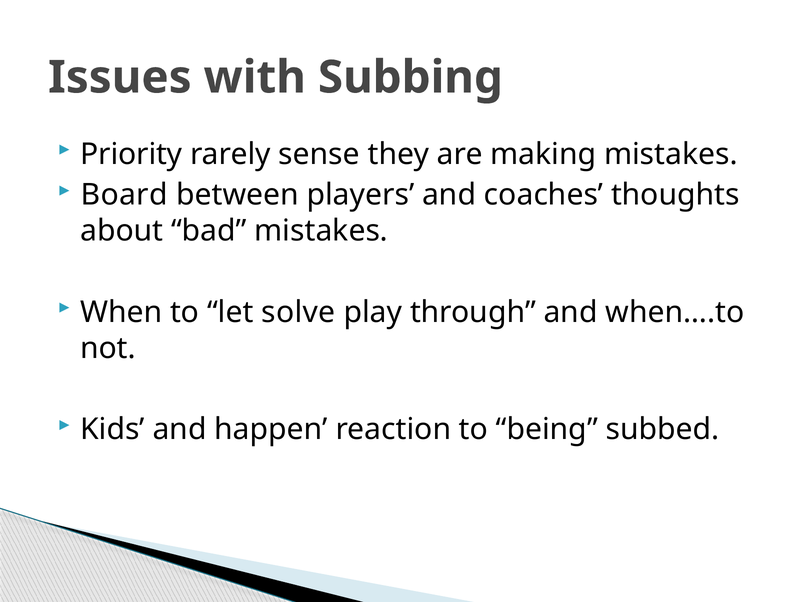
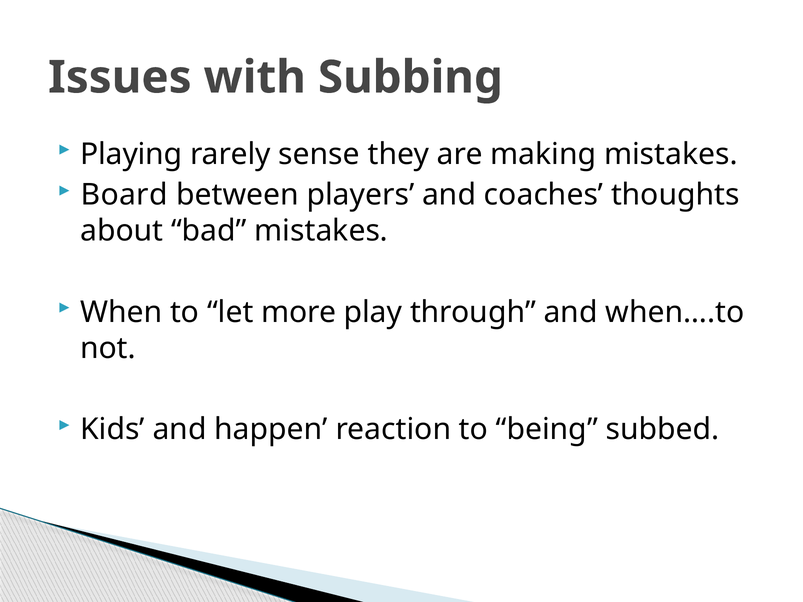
Priority: Priority -> Playing
solve: solve -> more
